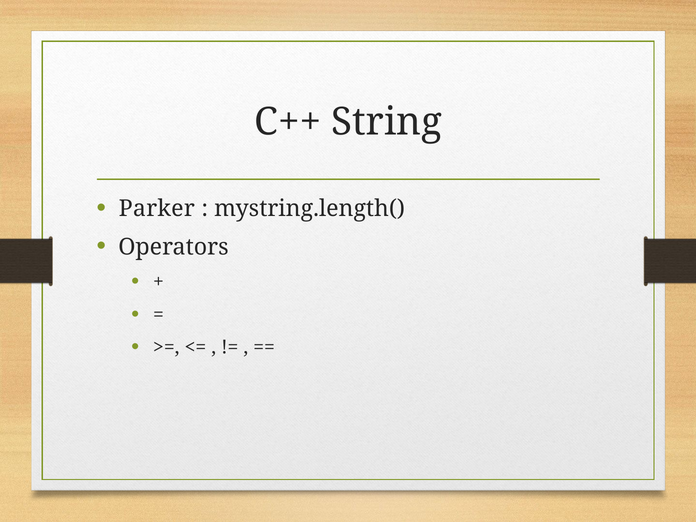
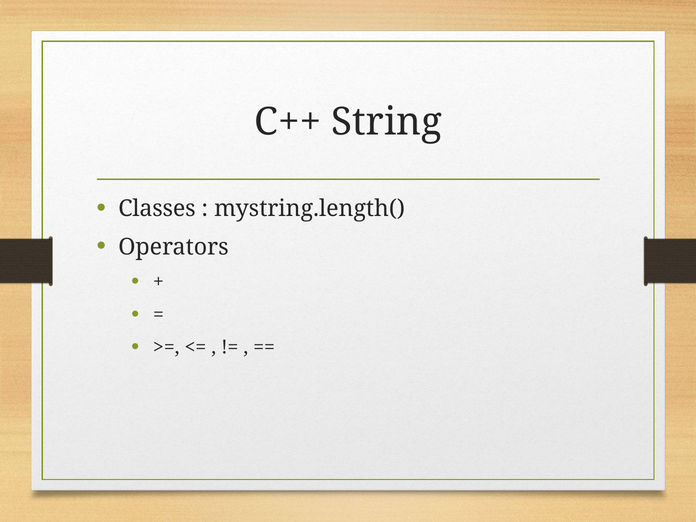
Parker: Parker -> Classes
